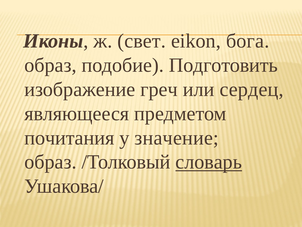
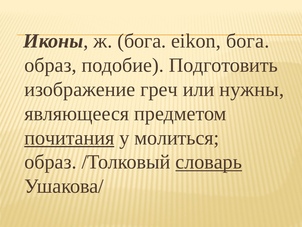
ж свет: свет -> бога
сердец: сердец -> нужны
почитания underline: none -> present
значение: значение -> молиться
